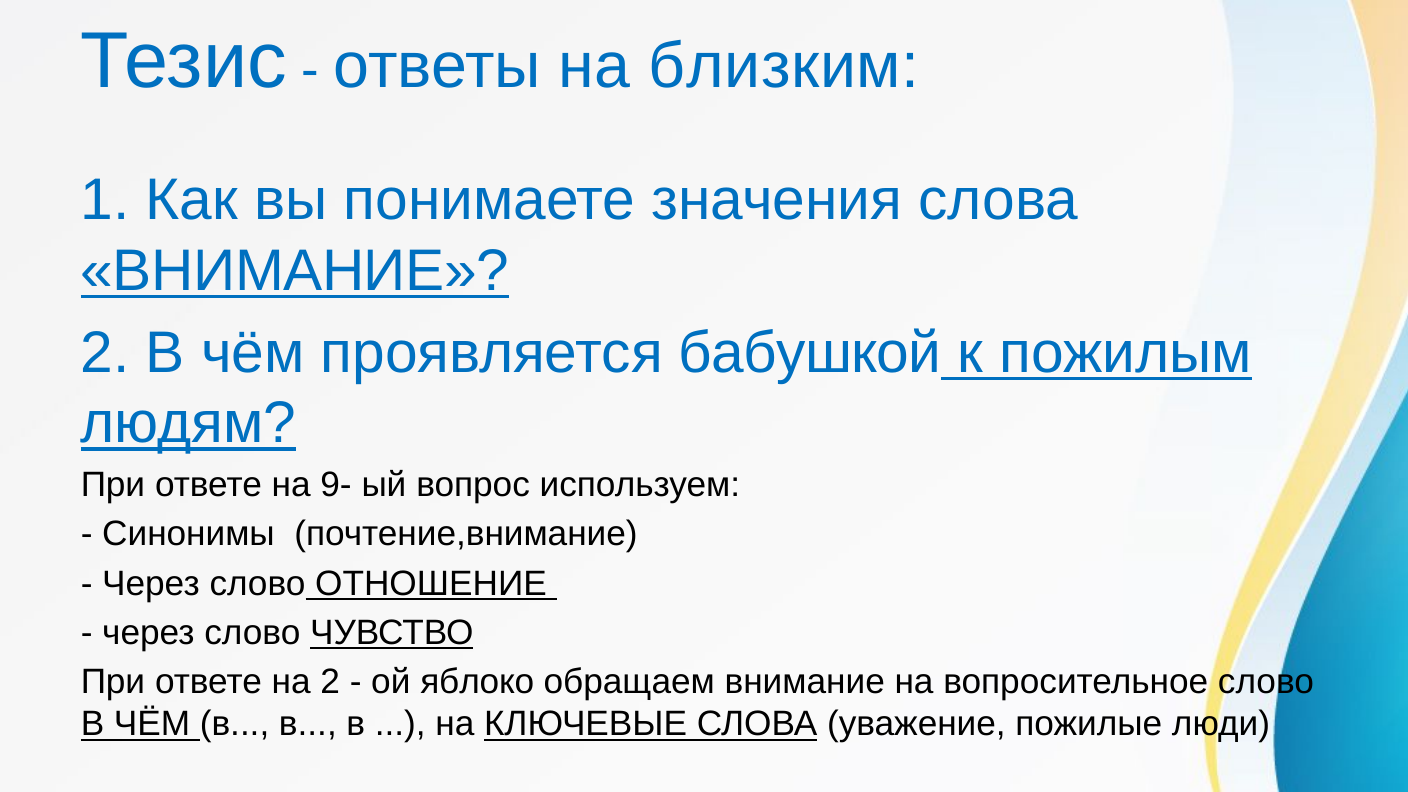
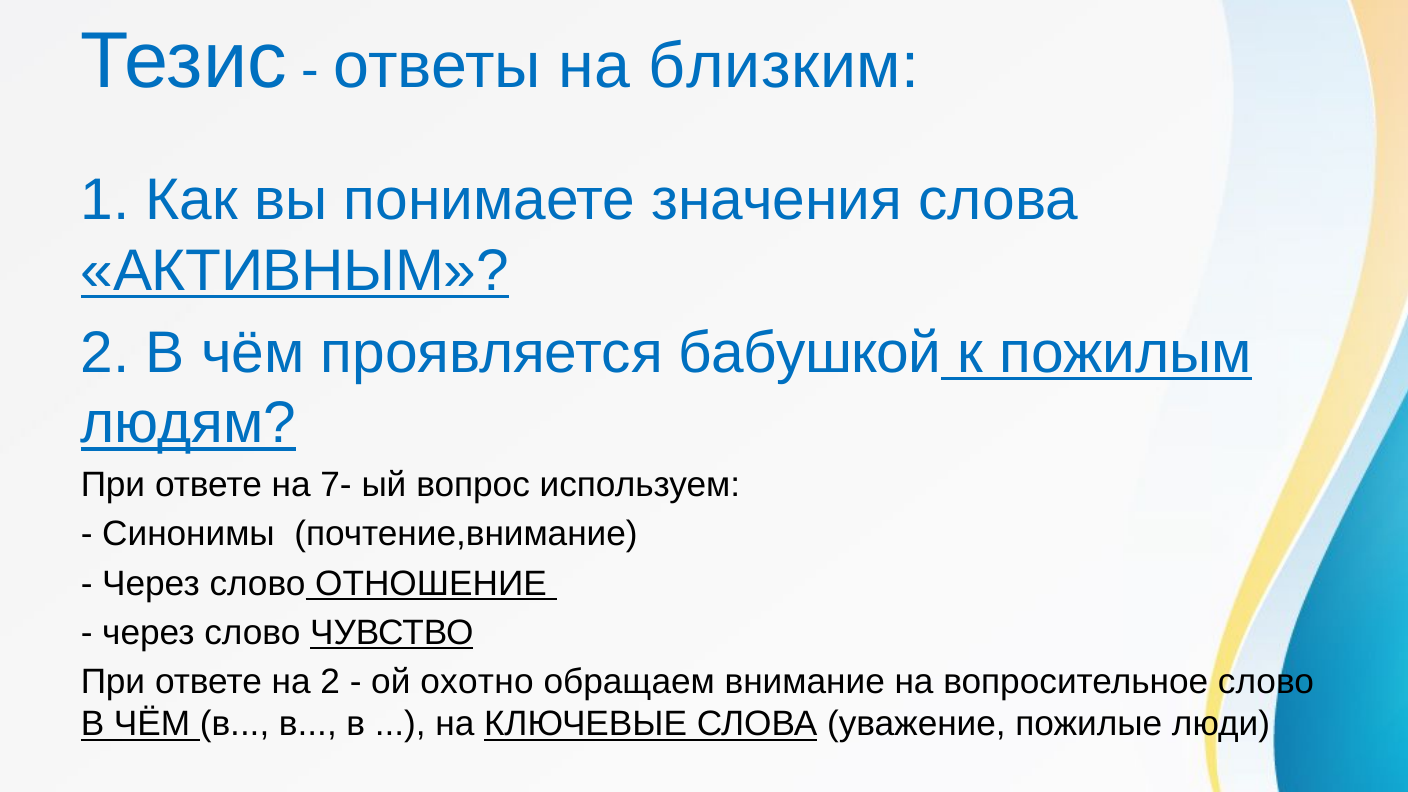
ВНИМАНИЕ at (295, 271): ВНИМАНИЕ -> АКТИВНЫМ
9-: 9- -> 7-
яблоко: яблоко -> охотно
